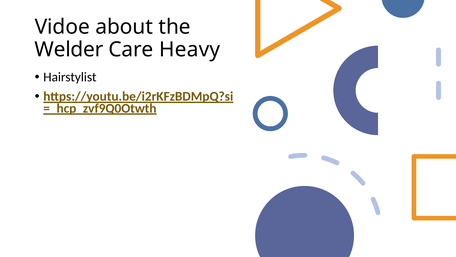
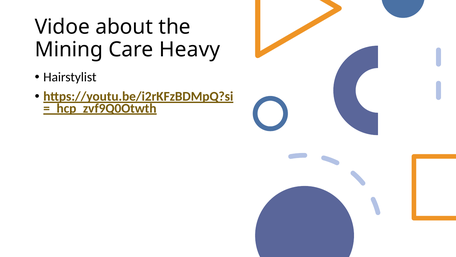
Welder: Welder -> Mining
